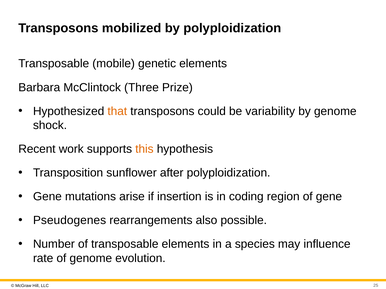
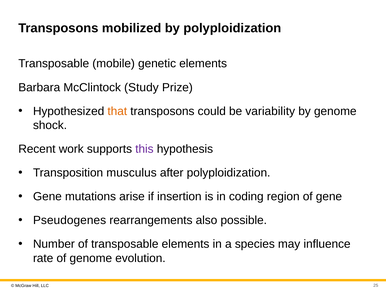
Three: Three -> Study
this colour: orange -> purple
sunflower: sunflower -> musculus
